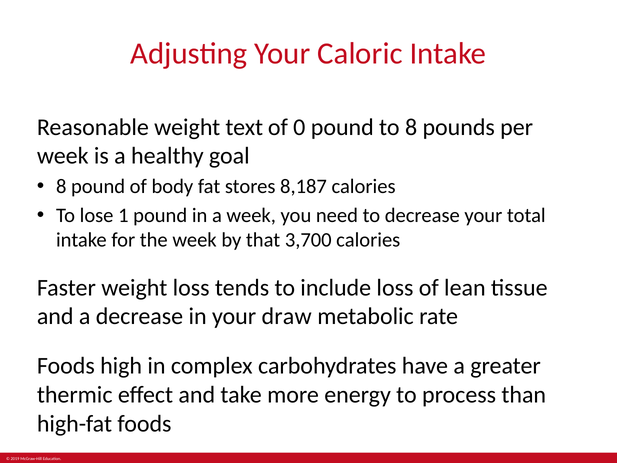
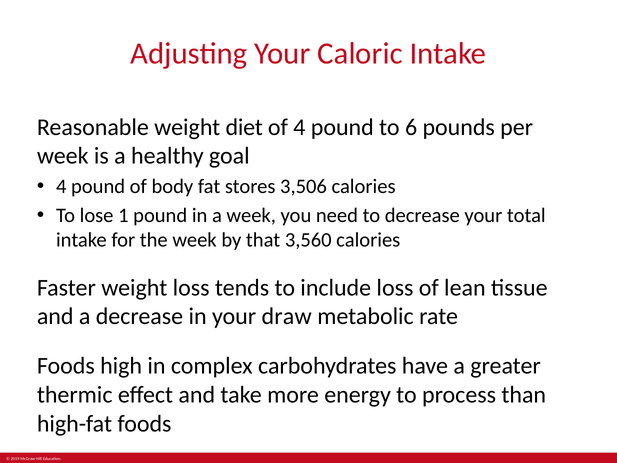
text: text -> diet
of 0: 0 -> 4
to 8: 8 -> 6
8 at (61, 187): 8 -> 4
8,187: 8,187 -> 3,506
3,700: 3,700 -> 3,560
